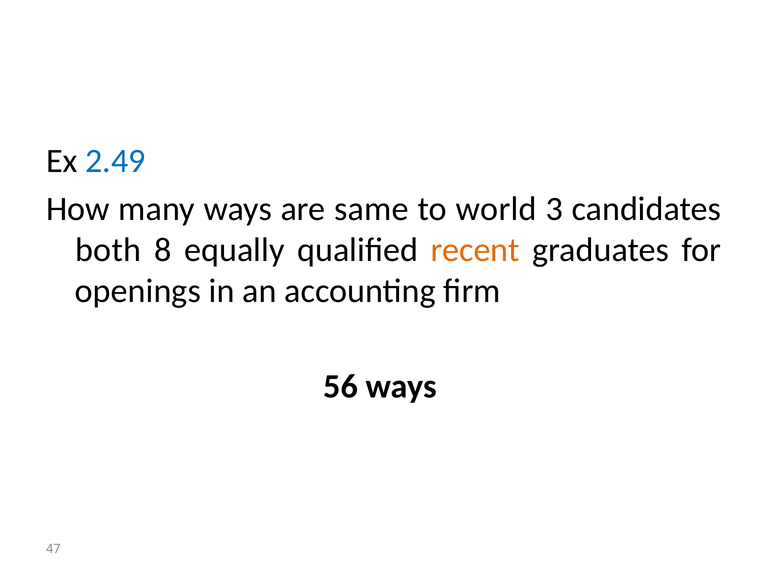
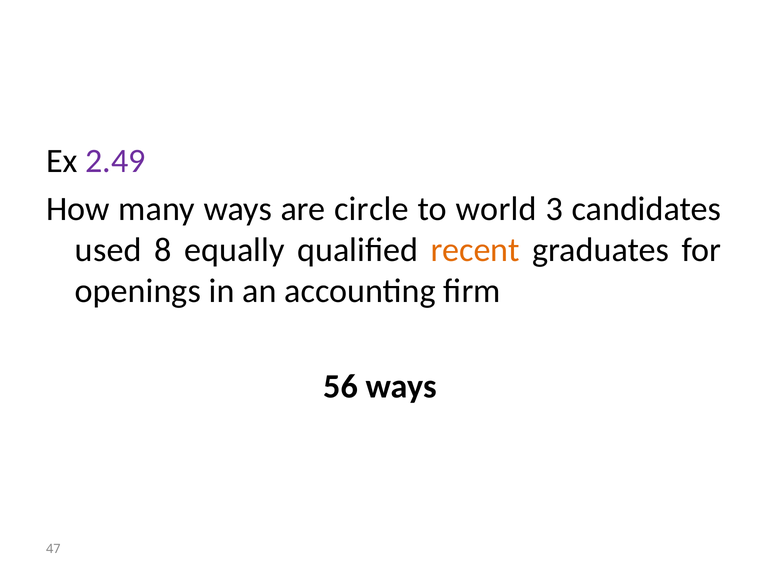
2.49 colour: blue -> purple
same: same -> circle
both: both -> used
